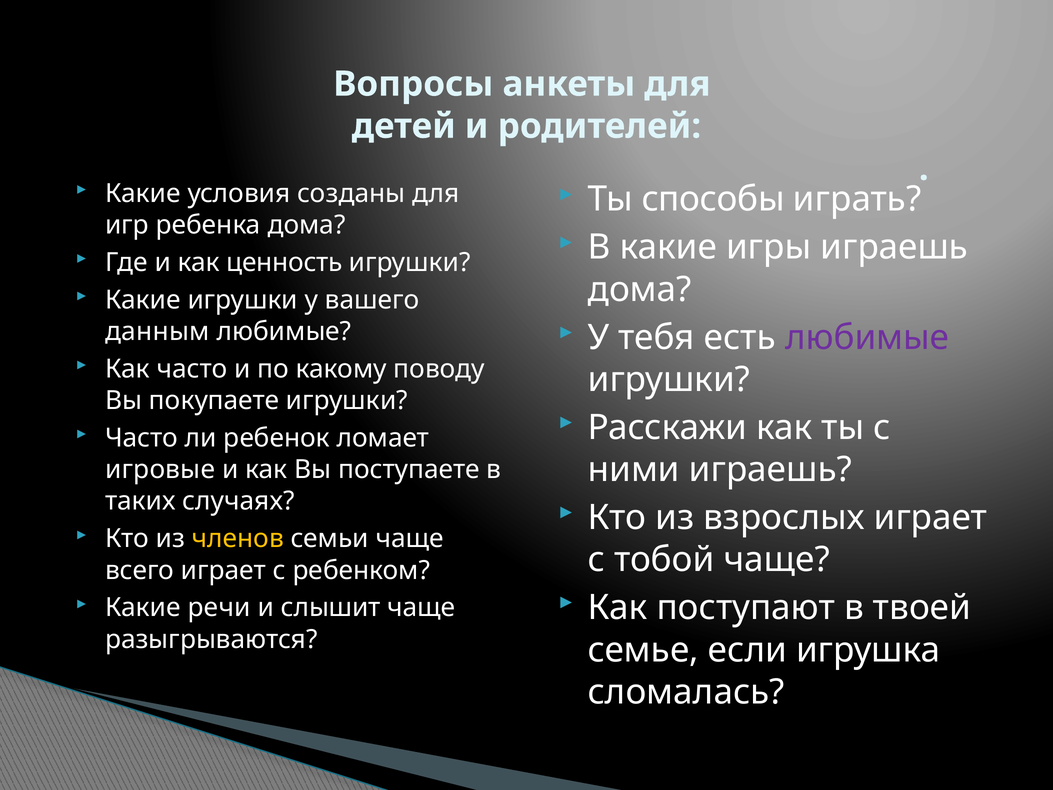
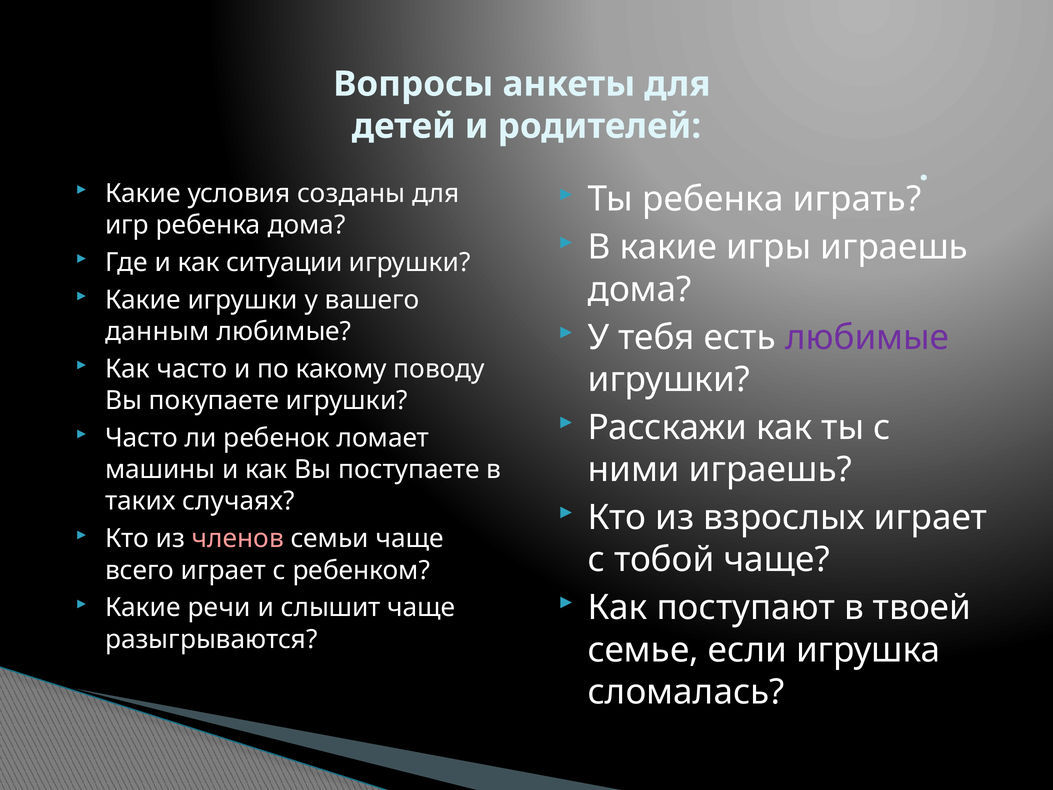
Ты способы: способы -> ребенка
ценность: ценность -> ситуации
игровые: игровые -> машины
членов colour: yellow -> pink
